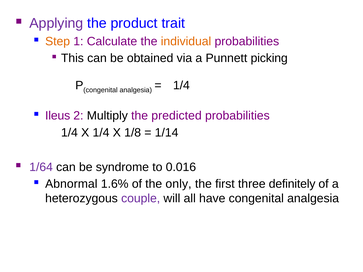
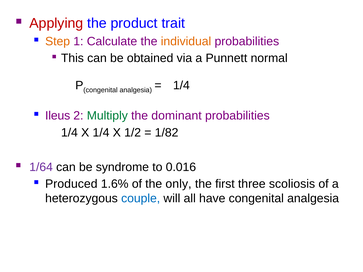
Applying colour: purple -> red
picking: picking -> normal
Multiply colour: black -> green
predicted: predicted -> dominant
1/8: 1/8 -> 1/2
1/14: 1/14 -> 1/82
Abnormal: Abnormal -> Produced
definitely: definitely -> scoliosis
couple colour: purple -> blue
